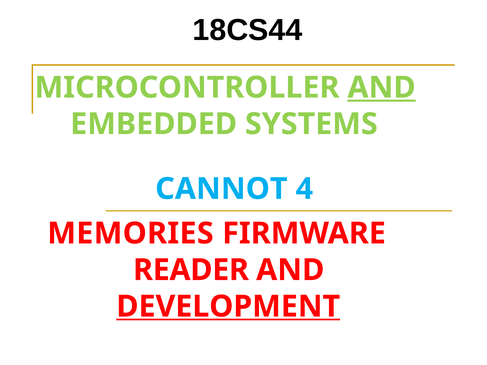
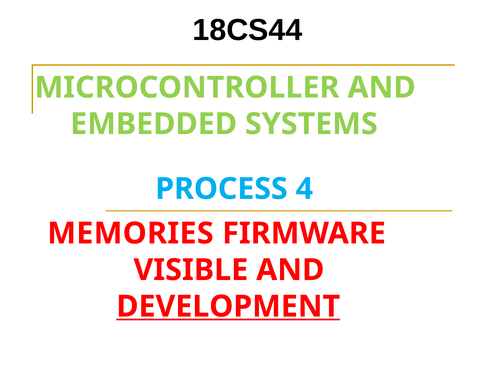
AND at (382, 88) underline: present -> none
CANNOT: CANNOT -> PROCESS
READER: READER -> VISIBLE
